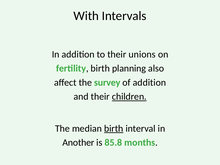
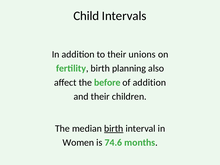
With: With -> Child
survey: survey -> before
children underline: present -> none
Another: Another -> Women
85.8: 85.8 -> 74.6
